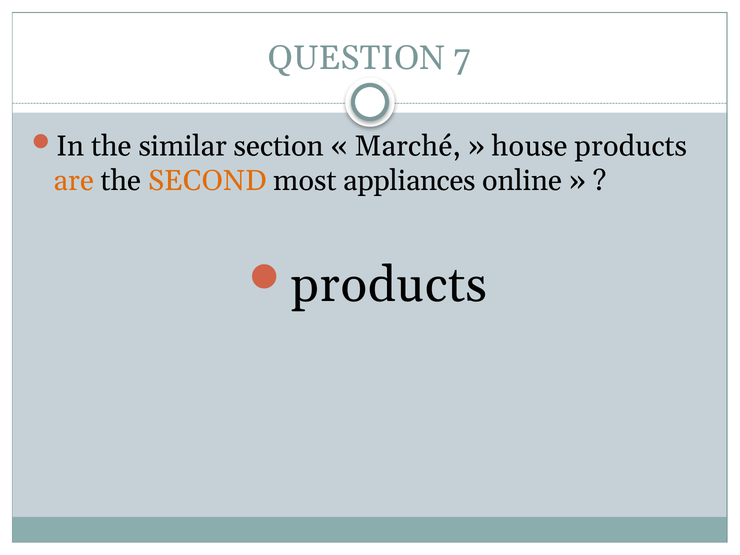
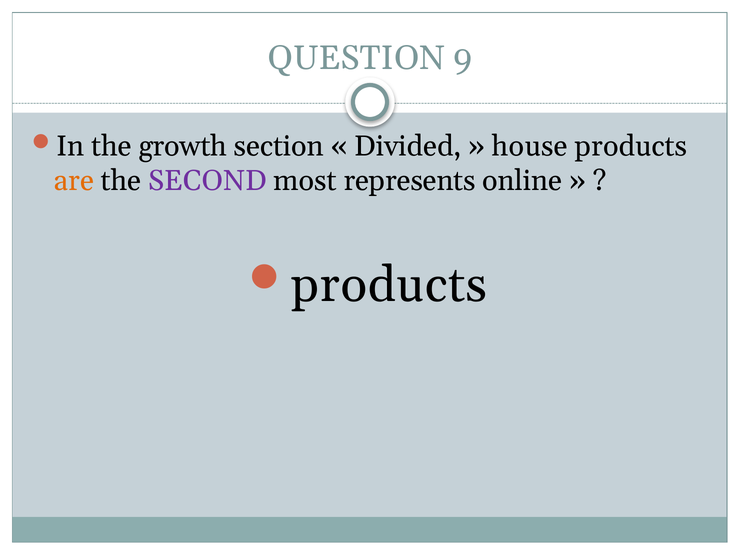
7: 7 -> 9
similar: similar -> growth
Marché: Marché -> Divided
SECOND colour: orange -> purple
appliances: appliances -> represents
